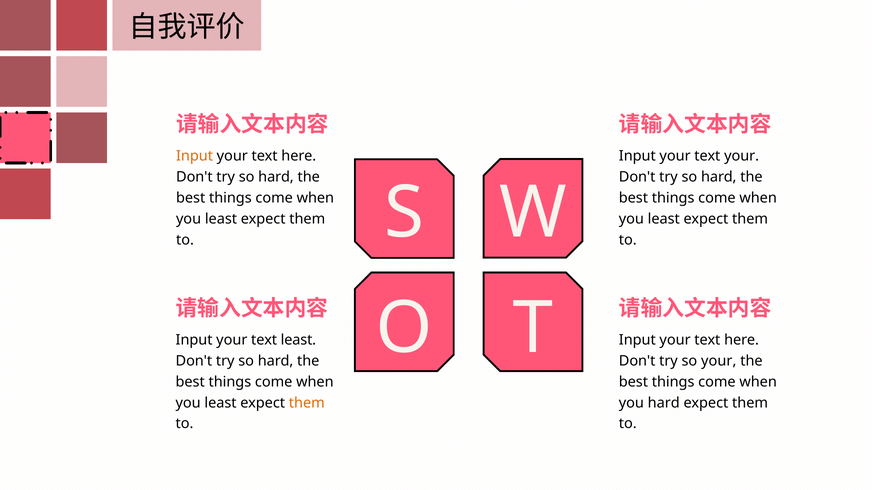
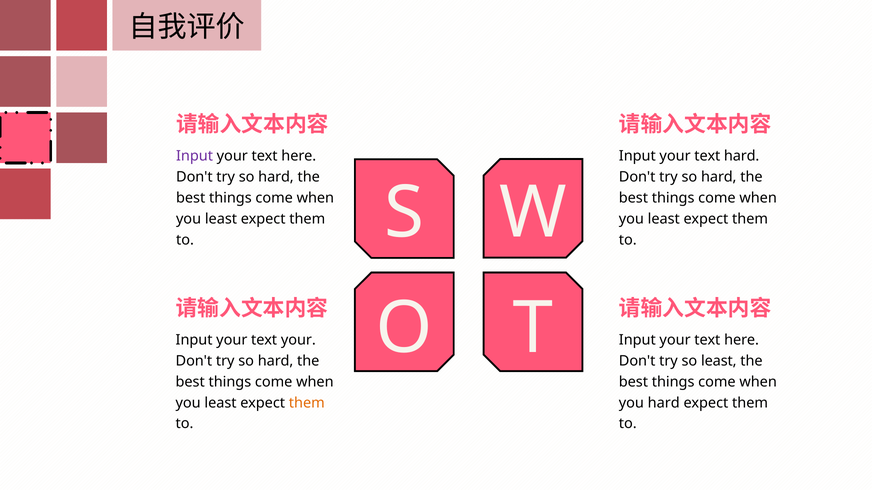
Input at (195, 156) colour: orange -> purple
text your: your -> hard
text least: least -> your
so your: your -> least
